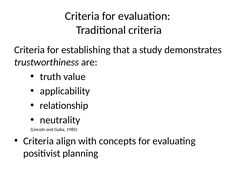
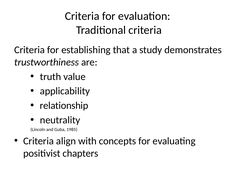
planning: planning -> chapters
